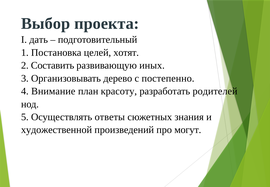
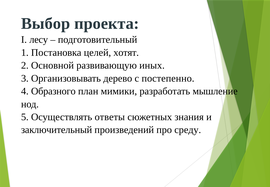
дать: дать -> лесу
Составить: Составить -> Основной
Внимание: Внимание -> Образного
красоту: красоту -> мимики
родителей: родителей -> мышление
художественной: художественной -> заключительный
могут: могут -> среду
